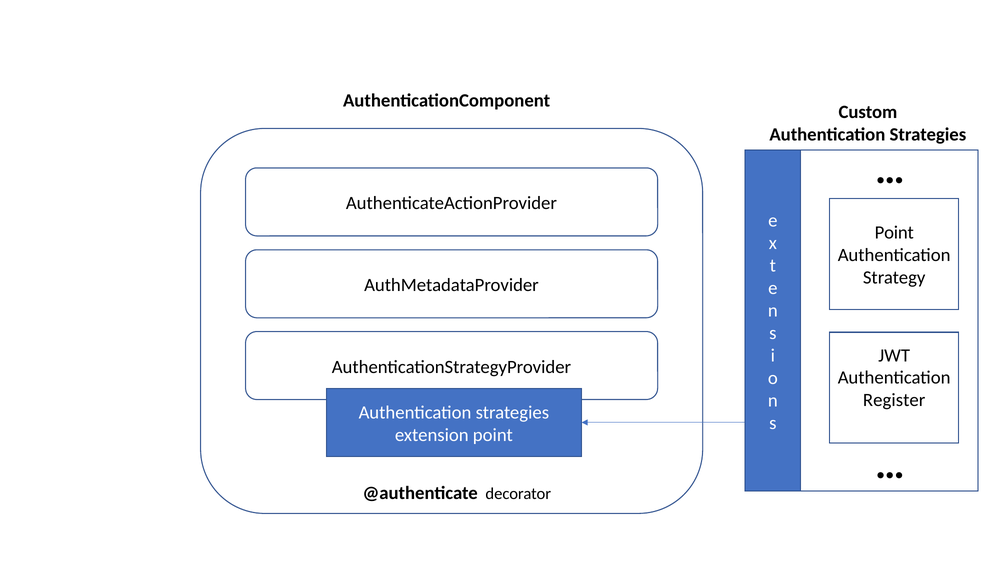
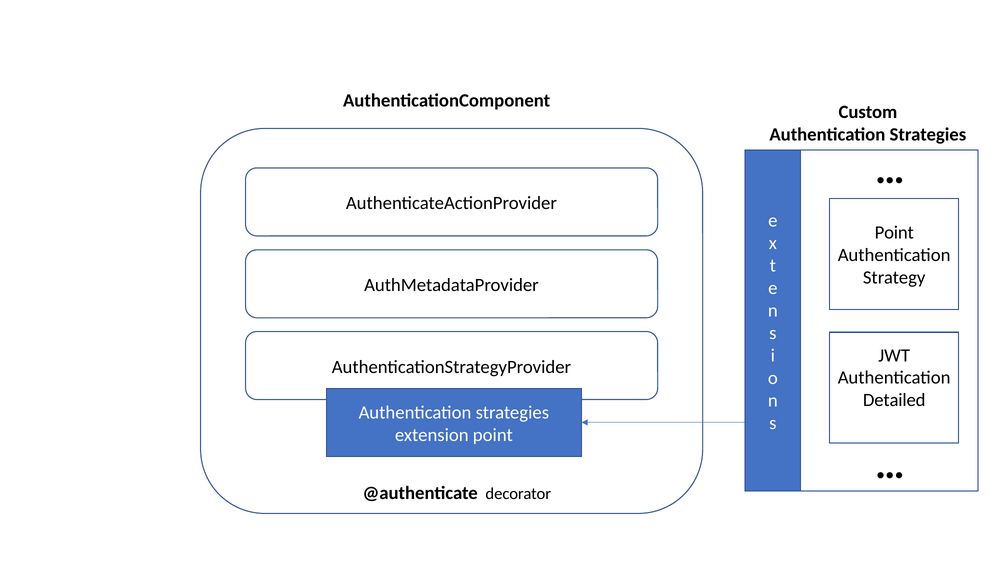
Register: Register -> Detailed
